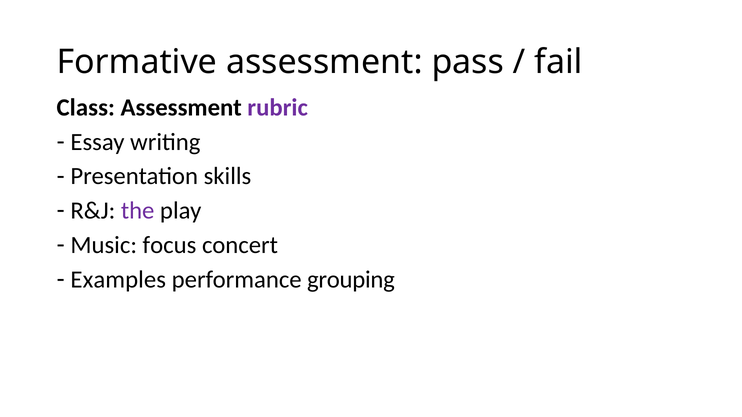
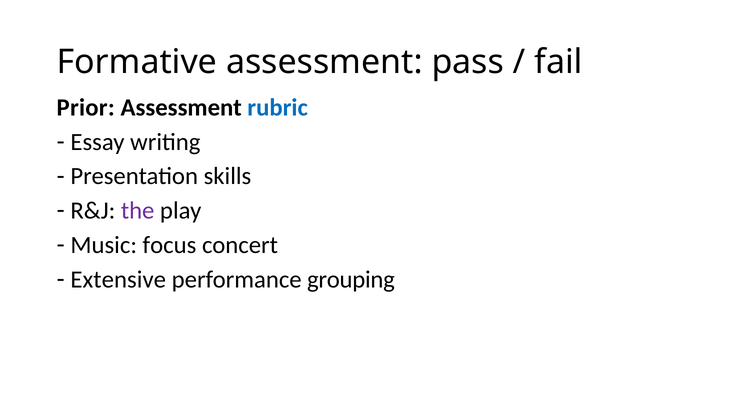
Class: Class -> Prior
rubric colour: purple -> blue
Examples: Examples -> Extensive
